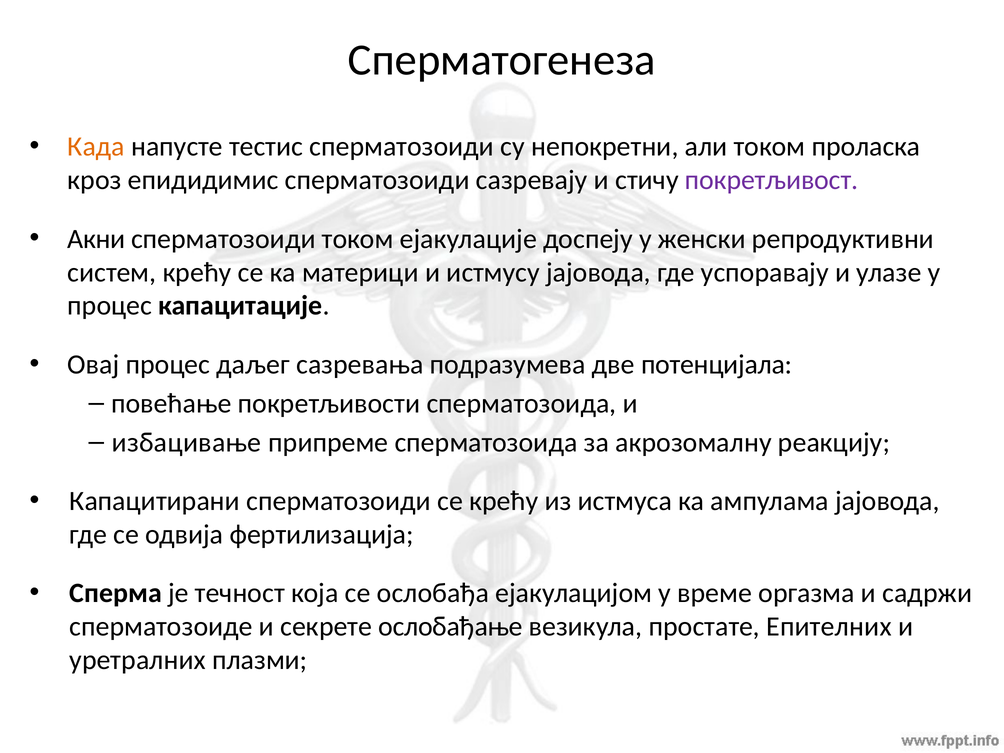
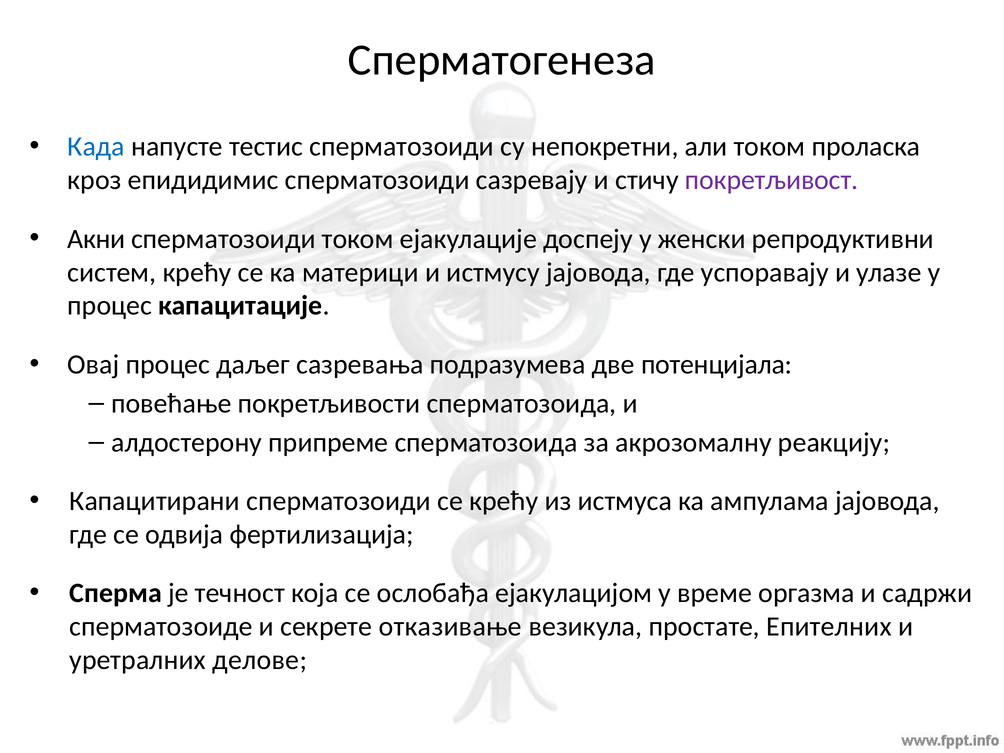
Када colour: orange -> blue
избацивање: избацивање -> алдостерону
ослобађање: ослобађање -> отказивање
плазми: плазми -> делове
